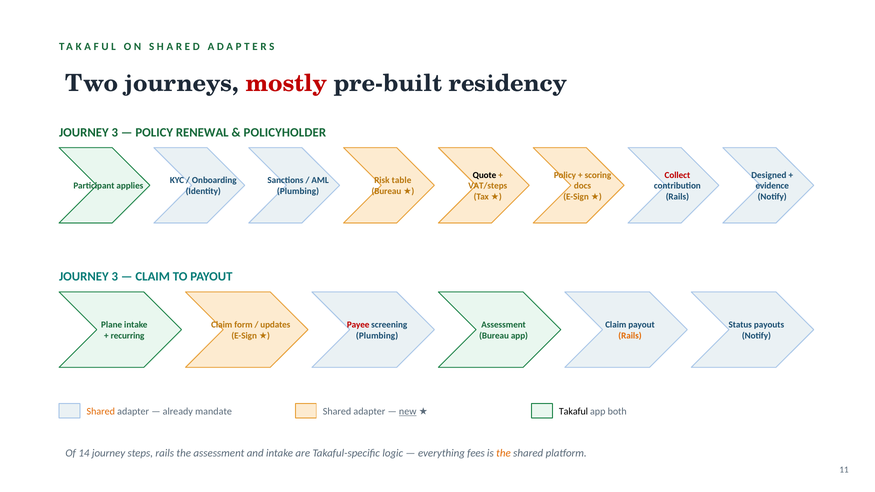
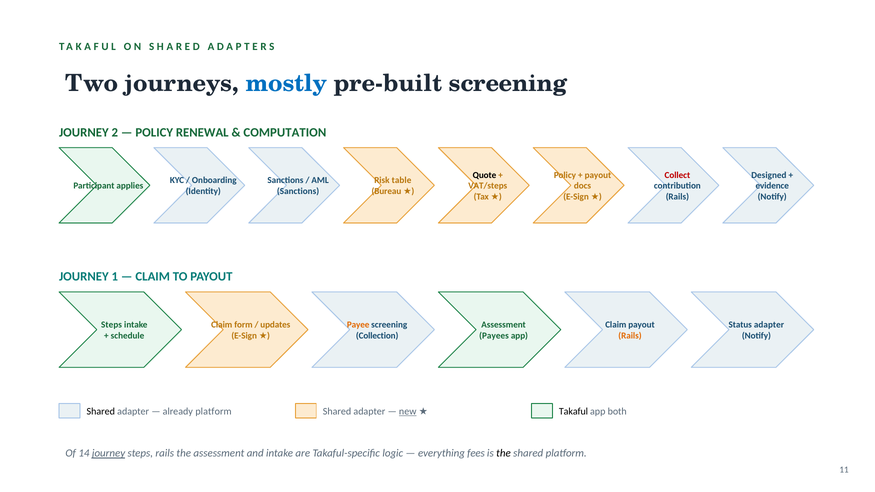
mostly colour: red -> blue
pre-built residency: residency -> screening
3 at (115, 132): 3 -> 2
POLICYHOLDER: POLICYHOLDER -> COMPUTATION
scoring at (598, 175): scoring -> payout
Plumbing at (298, 191): Plumbing -> Sanctions
3 at (115, 277): 3 -> 1
Plane at (112, 325): Plane -> Steps
Payee colour: red -> orange
Status payouts: payouts -> adapter
recurring: recurring -> schedule
Plumbing at (377, 336): Plumbing -> Collection
Bureau at (494, 336): Bureau -> Payees
Shared at (101, 411) colour: orange -> black
already mandate: mandate -> platform
journey at (109, 454) underline: none -> present
the at (503, 454) colour: orange -> black
